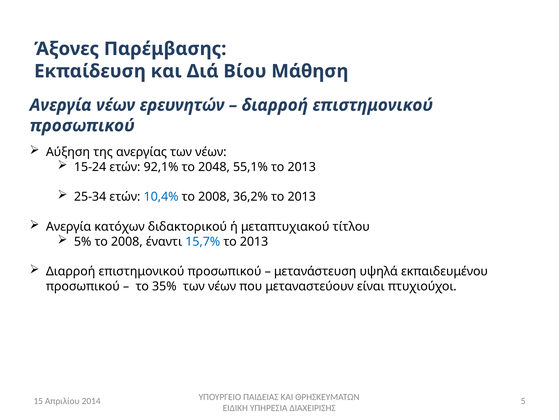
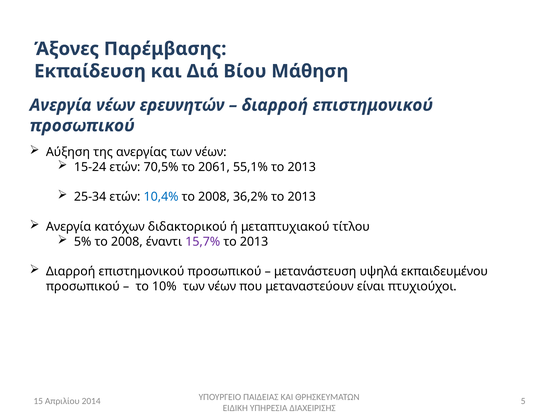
92,1%: 92,1% -> 70,5%
2048: 2048 -> 2061
15,7% colour: blue -> purple
35%: 35% -> 10%
